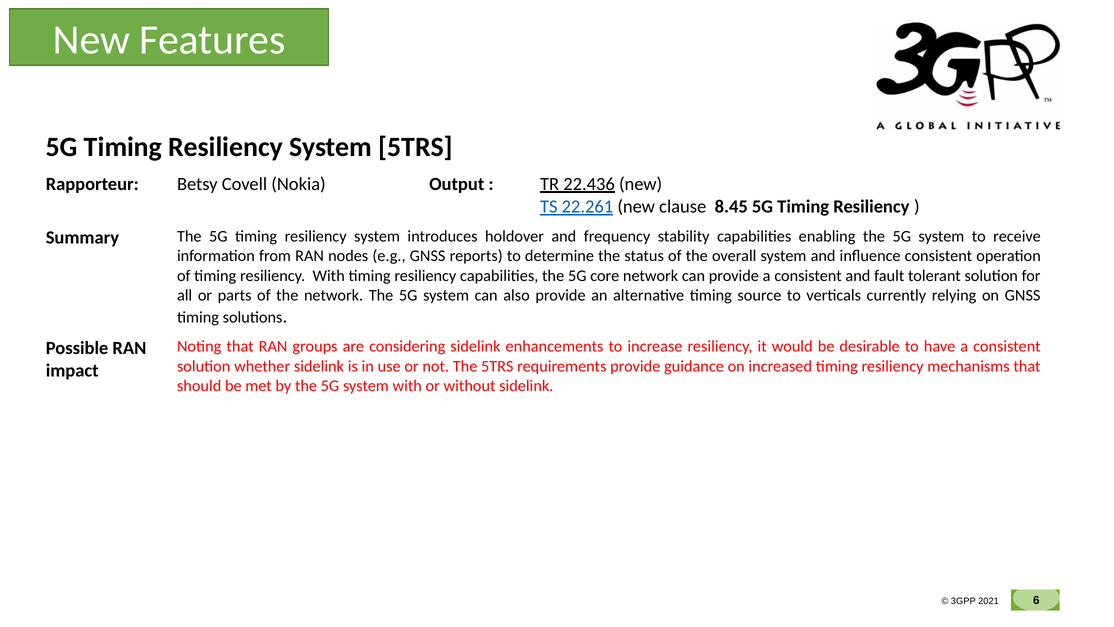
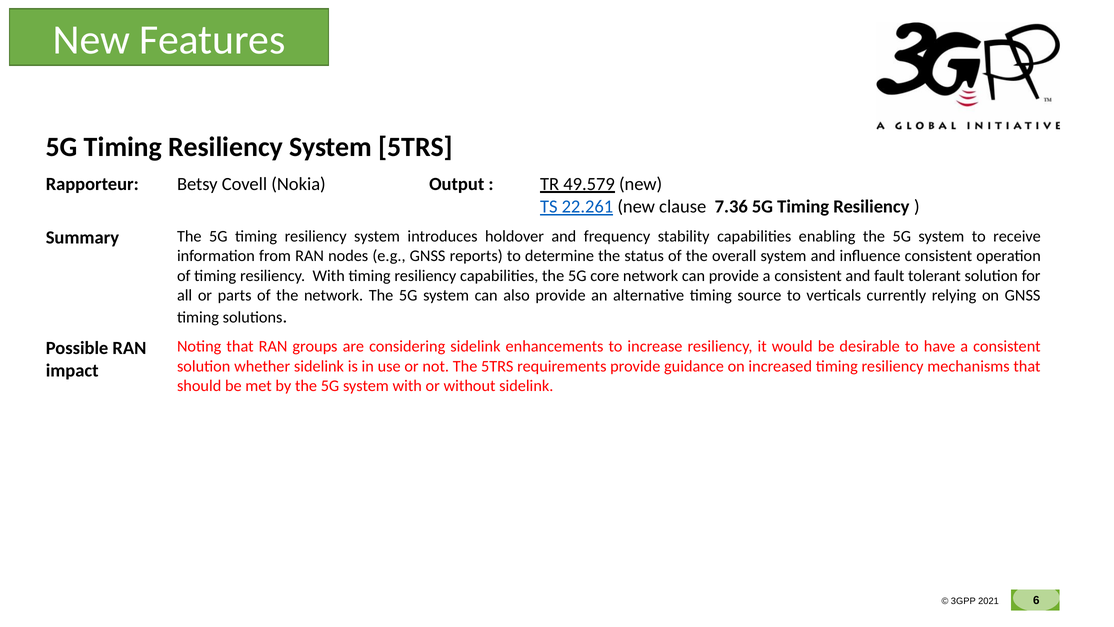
22.436: 22.436 -> 49.579
8.45: 8.45 -> 7.36
